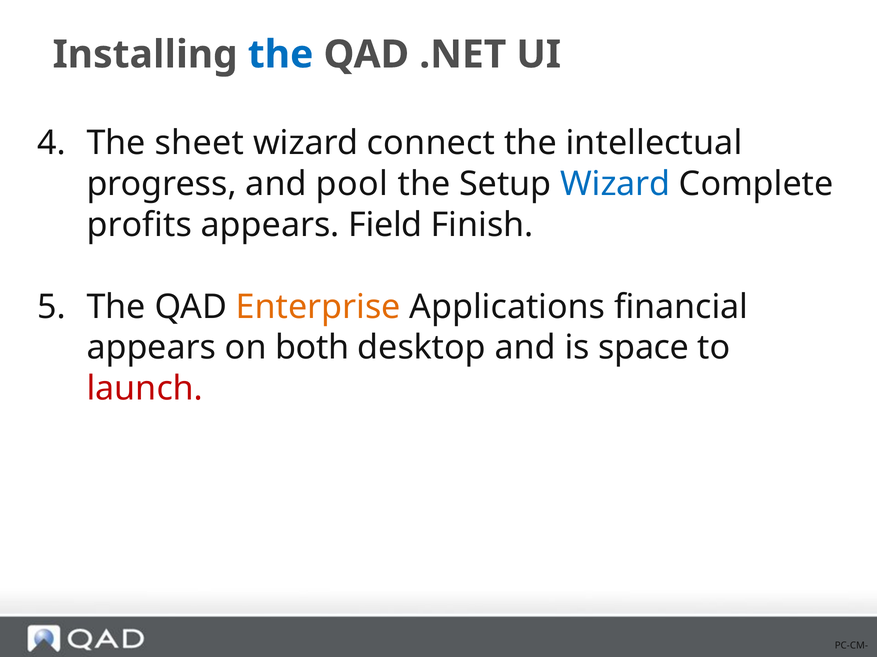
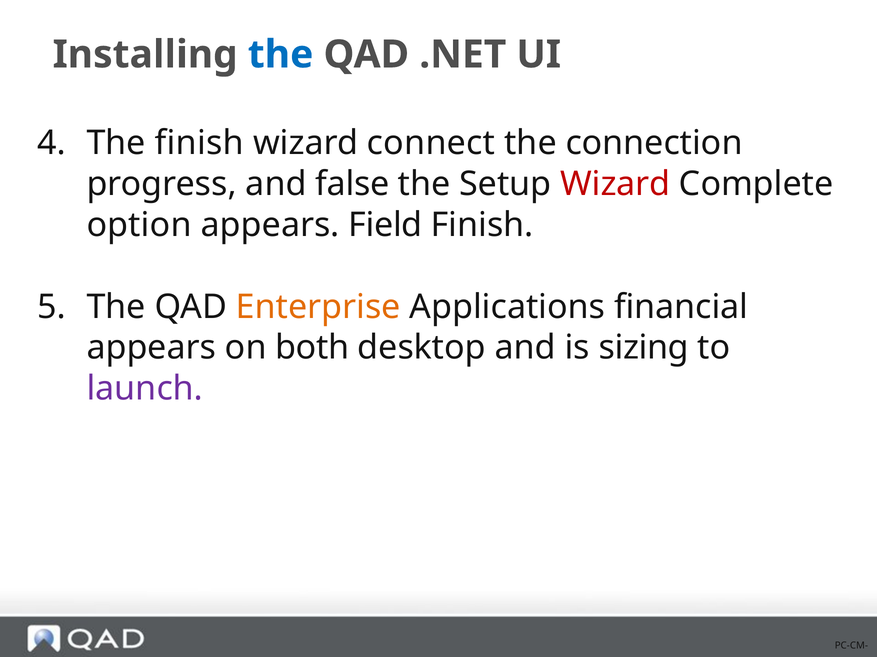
The sheet: sheet -> finish
intellectual: intellectual -> connection
pool: pool -> false
Wizard at (615, 184) colour: blue -> red
profits: profits -> option
space: space -> sizing
launch colour: red -> purple
